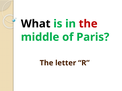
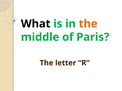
the at (88, 24) colour: red -> orange
